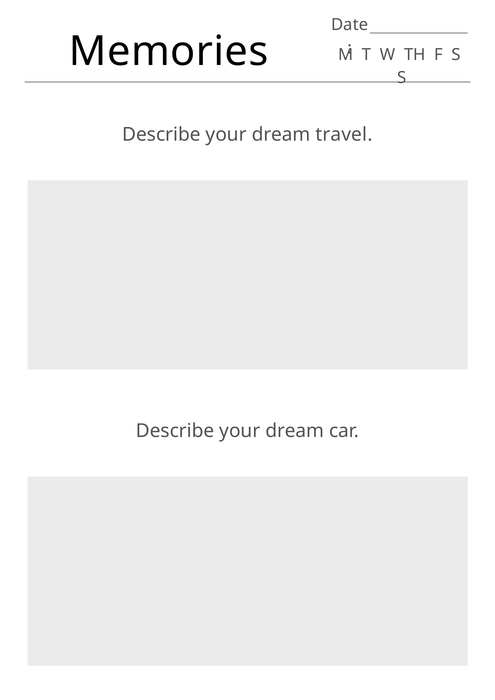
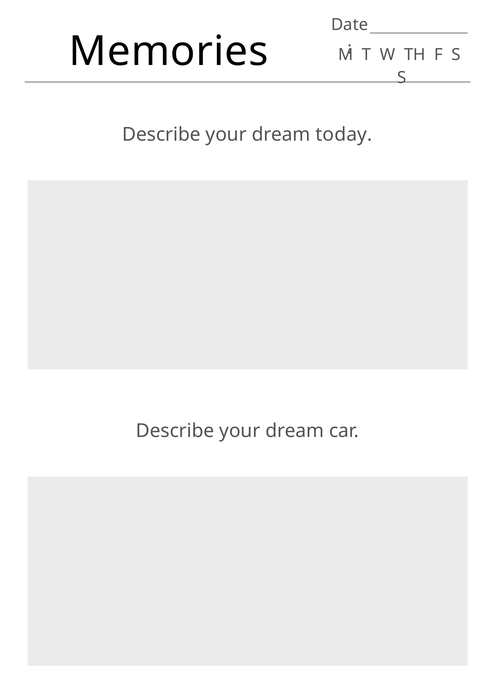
travel: travel -> today
